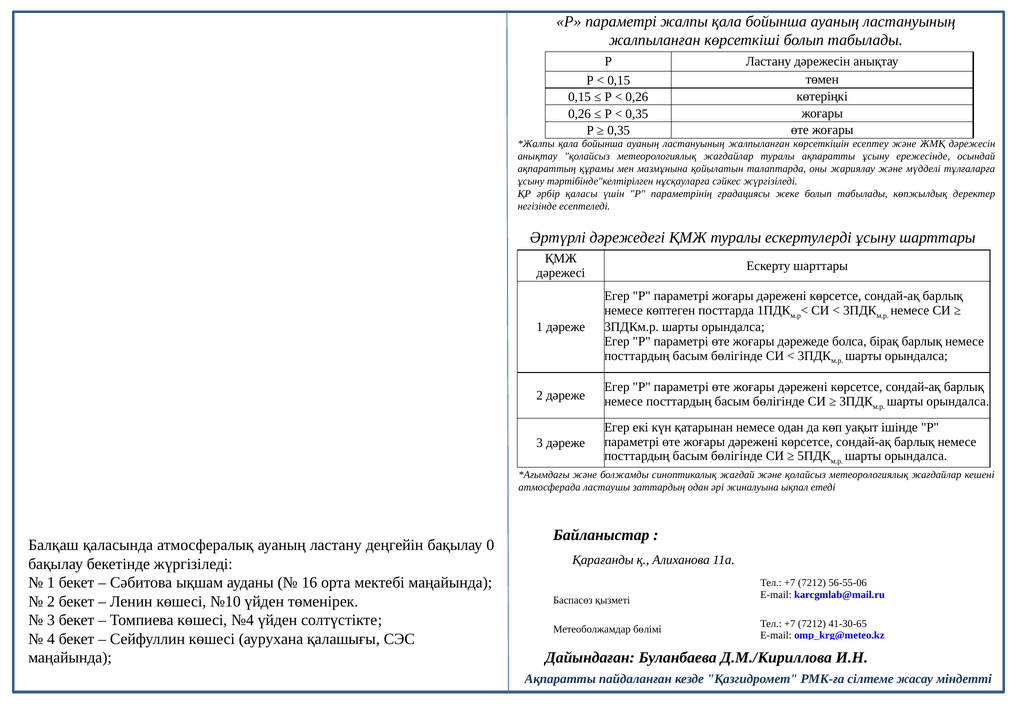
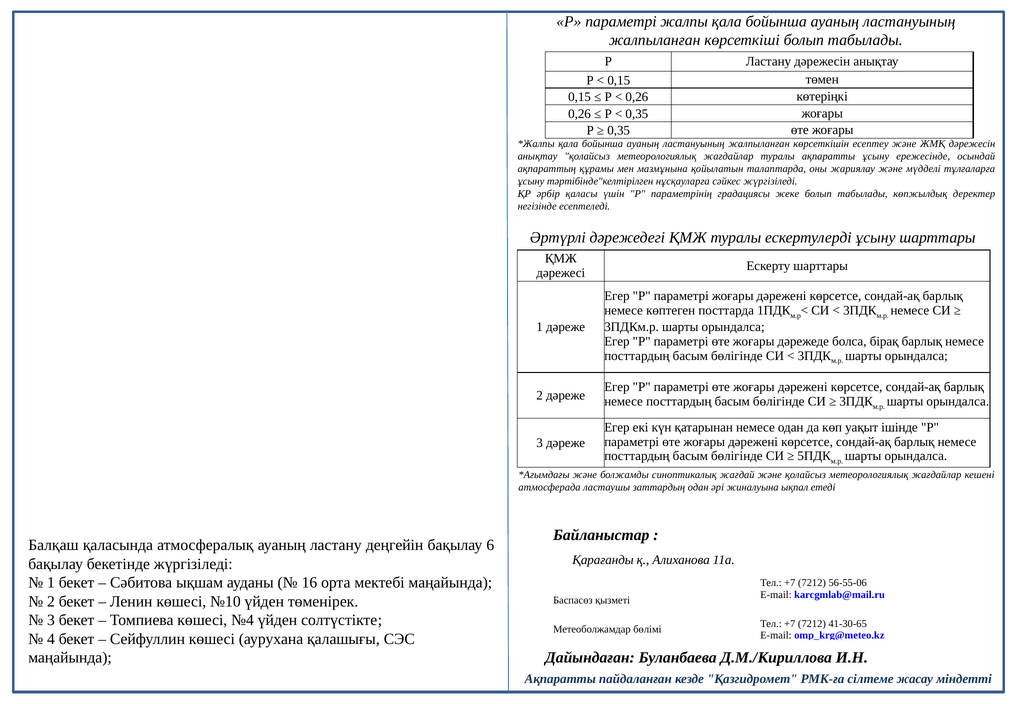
0: 0 -> 6
